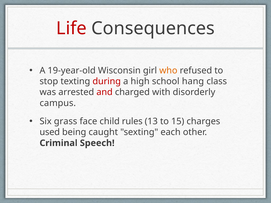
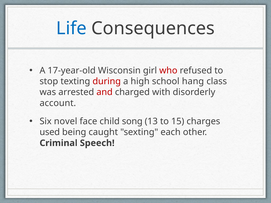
Life colour: red -> blue
19-year-old: 19-year-old -> 17-year-old
who colour: orange -> red
campus: campus -> account
grass: grass -> novel
rules: rules -> song
